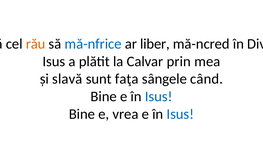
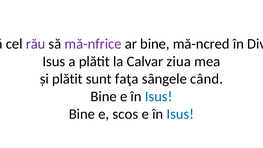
rău colour: orange -> purple
mă-nfrice colour: blue -> purple
ar liber: liber -> bine
prin: prin -> ziua
și slavă: slavă -> plătit
vrea: vrea -> scos
